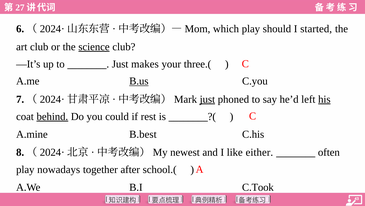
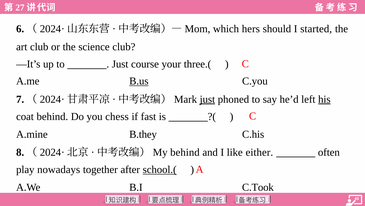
which play: play -> hers
science underline: present -> none
makes: makes -> course
behind at (52, 116) underline: present -> none
could: could -> chess
rest: rest -> fast
B.best: B.best -> B.they
newest at (185, 152): newest -> behind
school.( underline: none -> present
